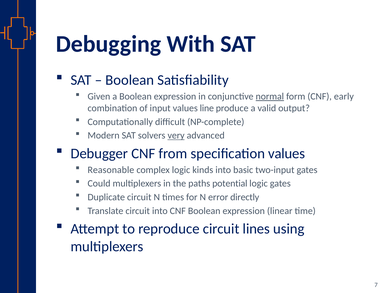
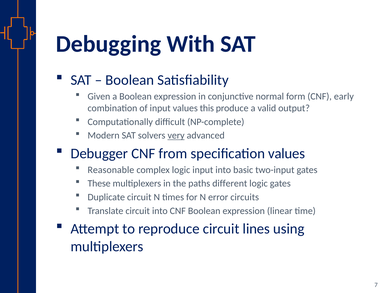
normal underline: present -> none
line: line -> this
logic kinds: kinds -> input
Could: Could -> These
potential: potential -> different
directly: directly -> circuits
